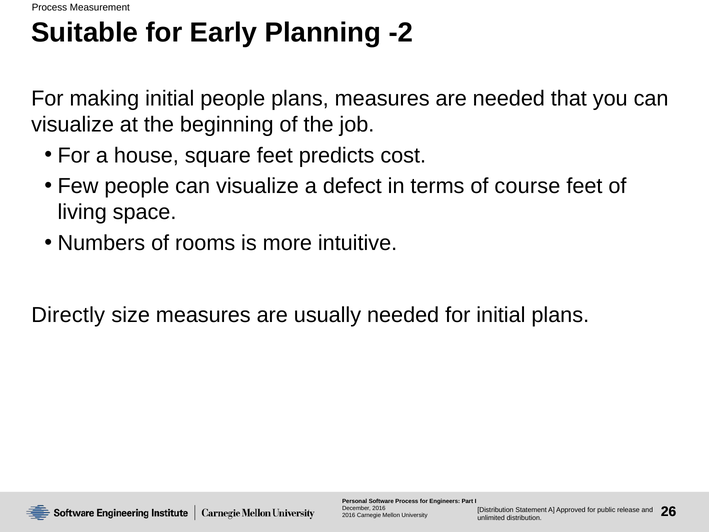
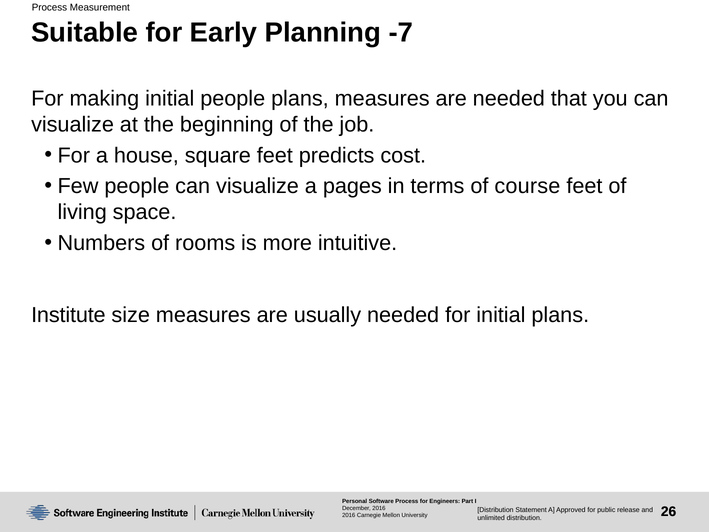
-2: -2 -> -7
defect: defect -> pages
Directly: Directly -> Institute
